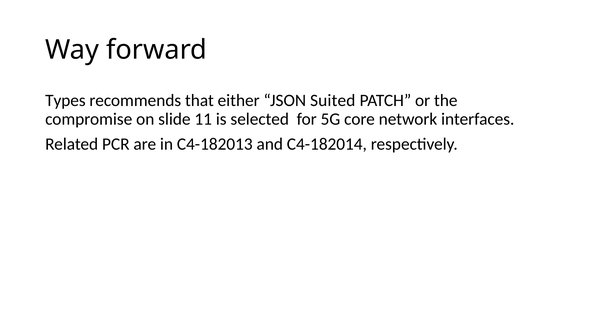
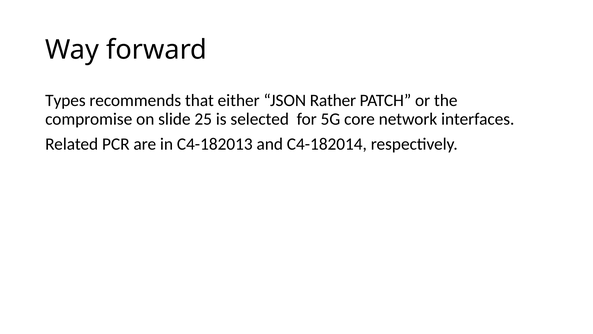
Suited: Suited -> Rather
11: 11 -> 25
